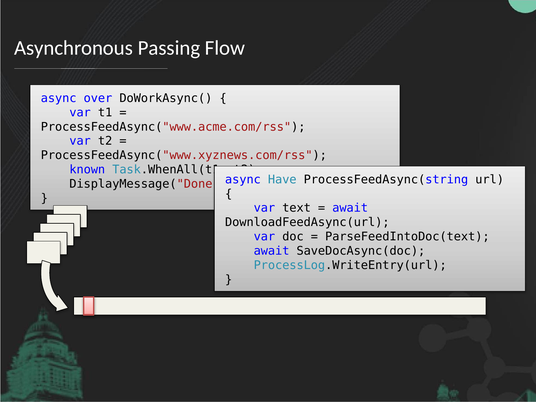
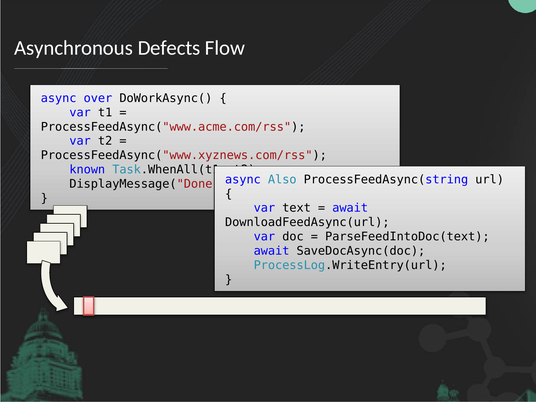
Passing: Passing -> Defects
Have: Have -> Also
